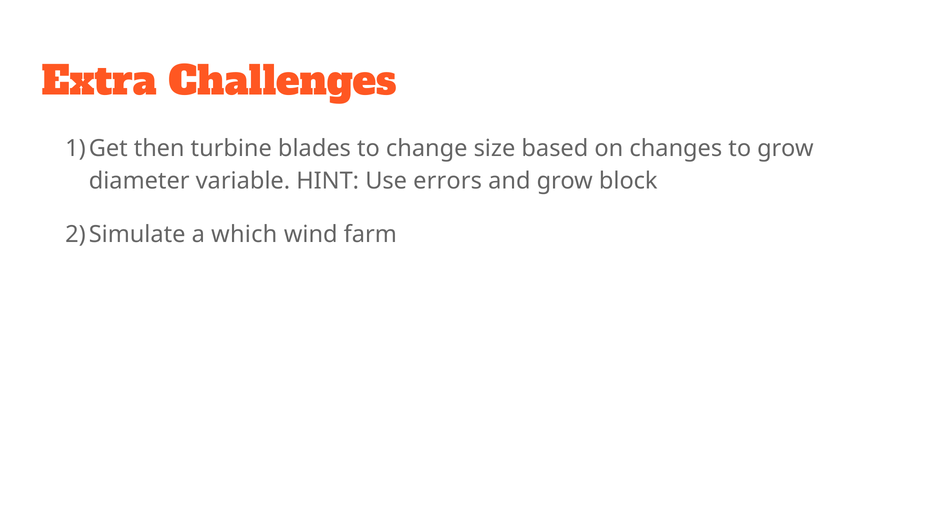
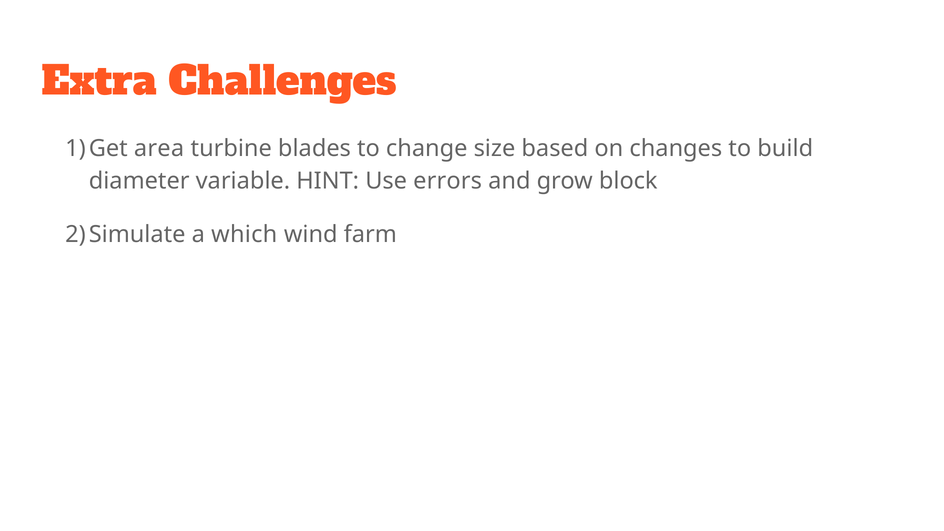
then: then -> area
to grow: grow -> build
